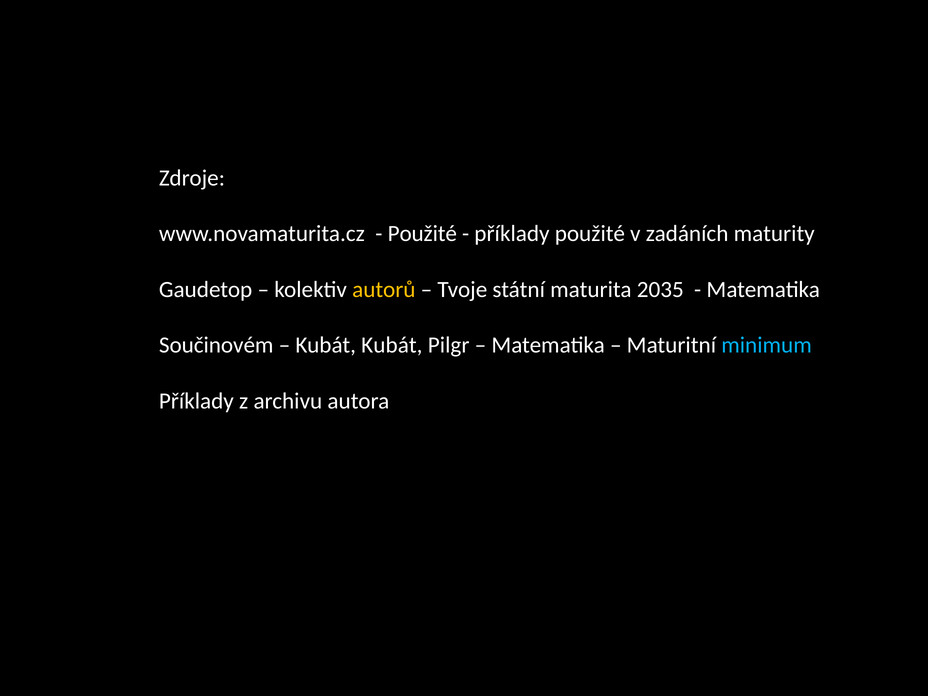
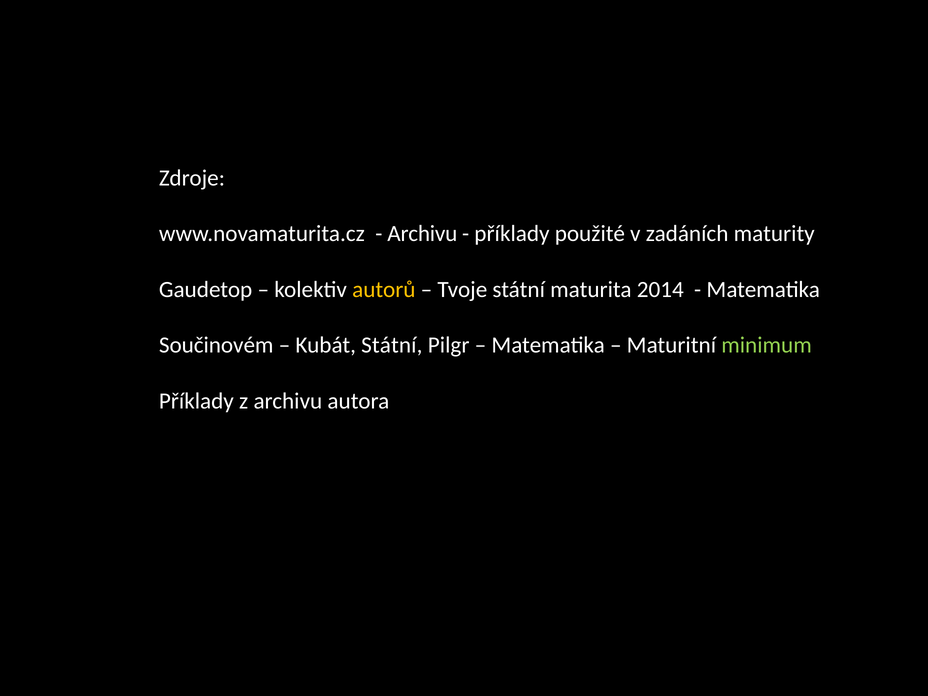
Použité at (422, 234): Použité -> Archivu
2035: 2035 -> 2014
Kubát Kubát: Kubát -> Státní
minimum colour: light blue -> light green
